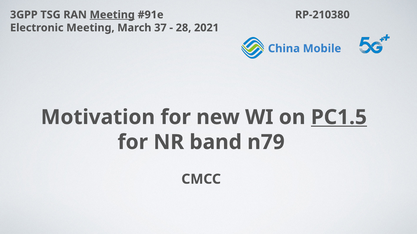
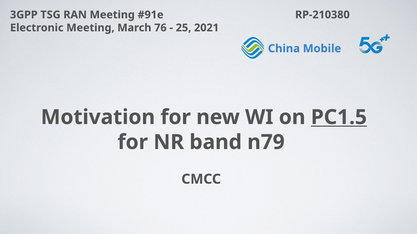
Meeting at (112, 15) underline: present -> none
37: 37 -> 76
28: 28 -> 25
